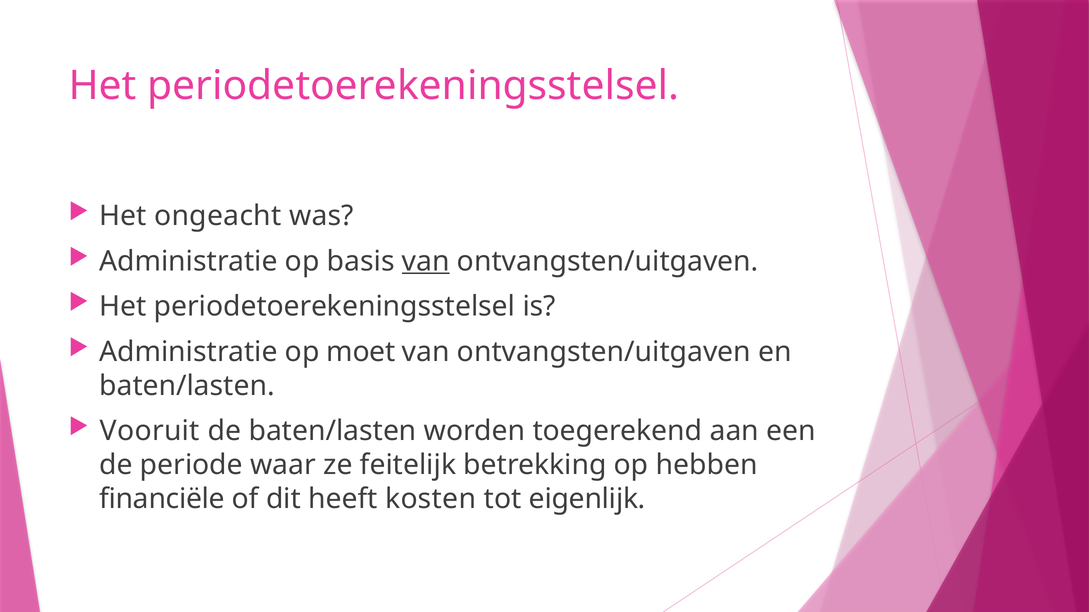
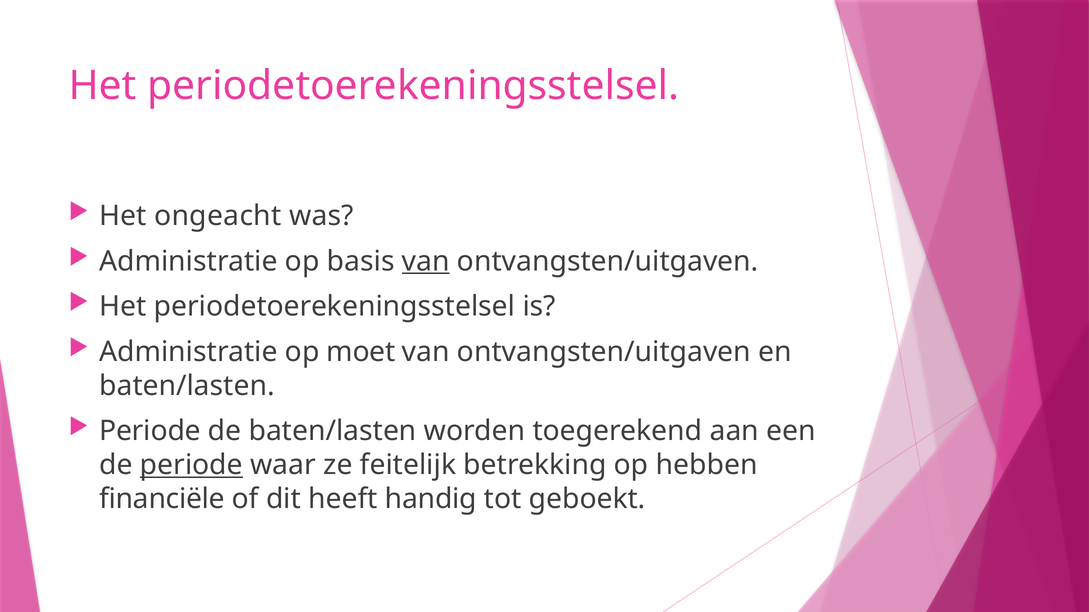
Vooruit at (150, 431): Vooruit -> Periode
periode at (191, 465) underline: none -> present
kosten: kosten -> handig
eigenlijk: eigenlijk -> geboekt
